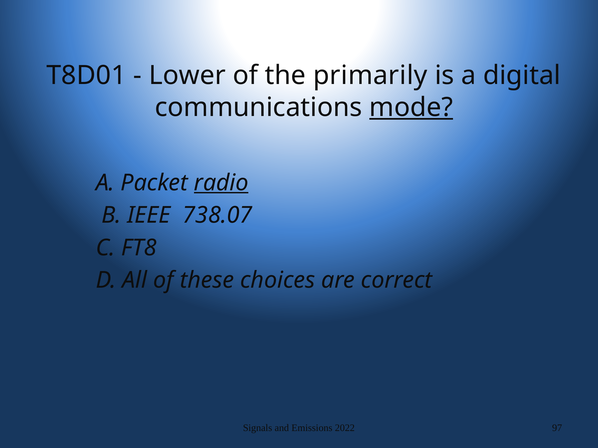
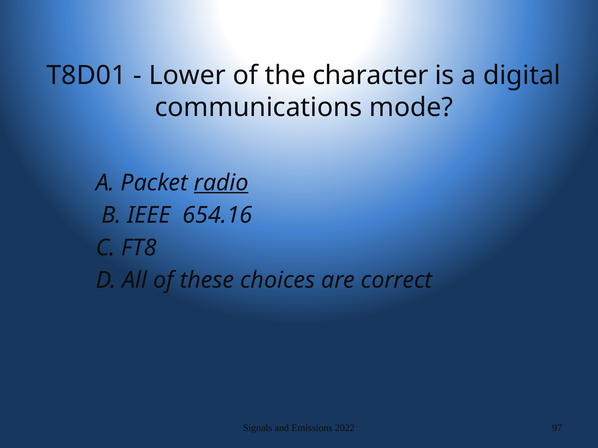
primarily: primarily -> character
mode underline: present -> none
738.07: 738.07 -> 654.16
